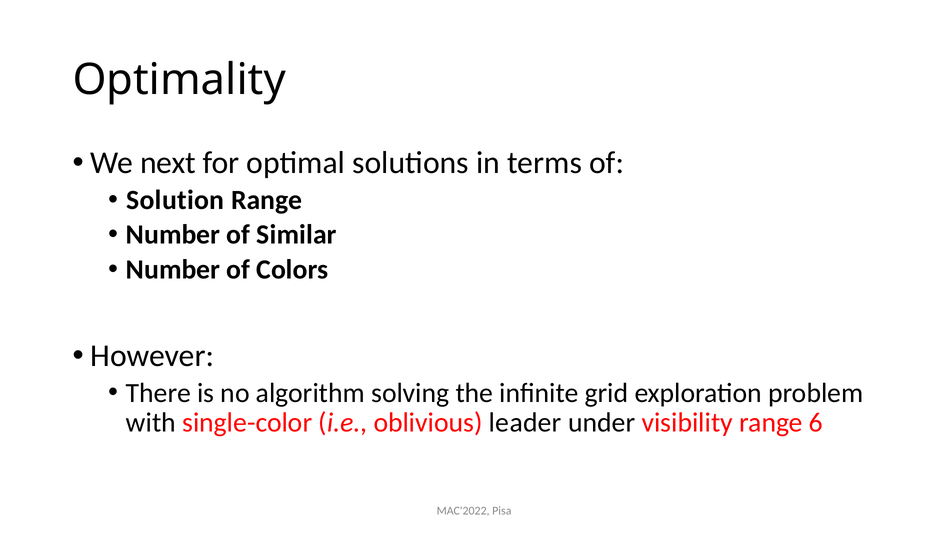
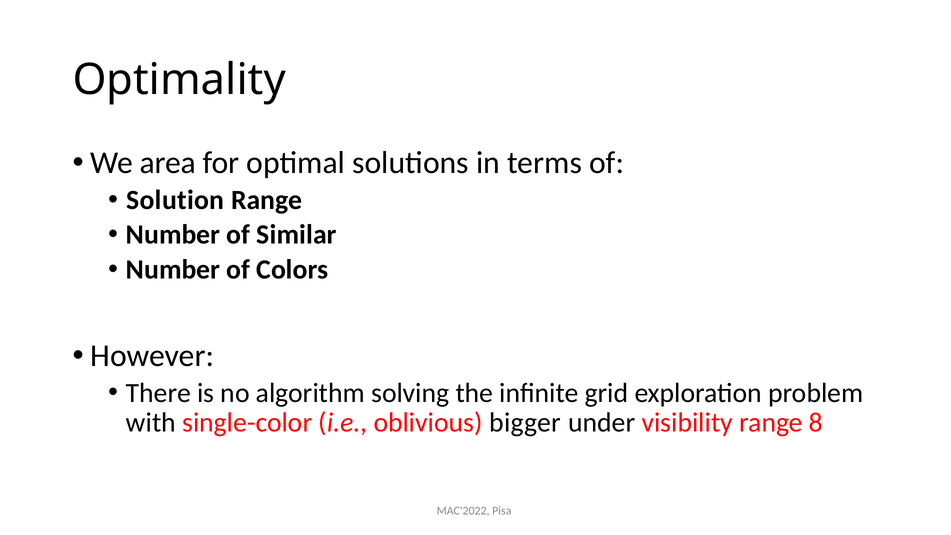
next: next -> area
leader: leader -> bigger
6: 6 -> 8
